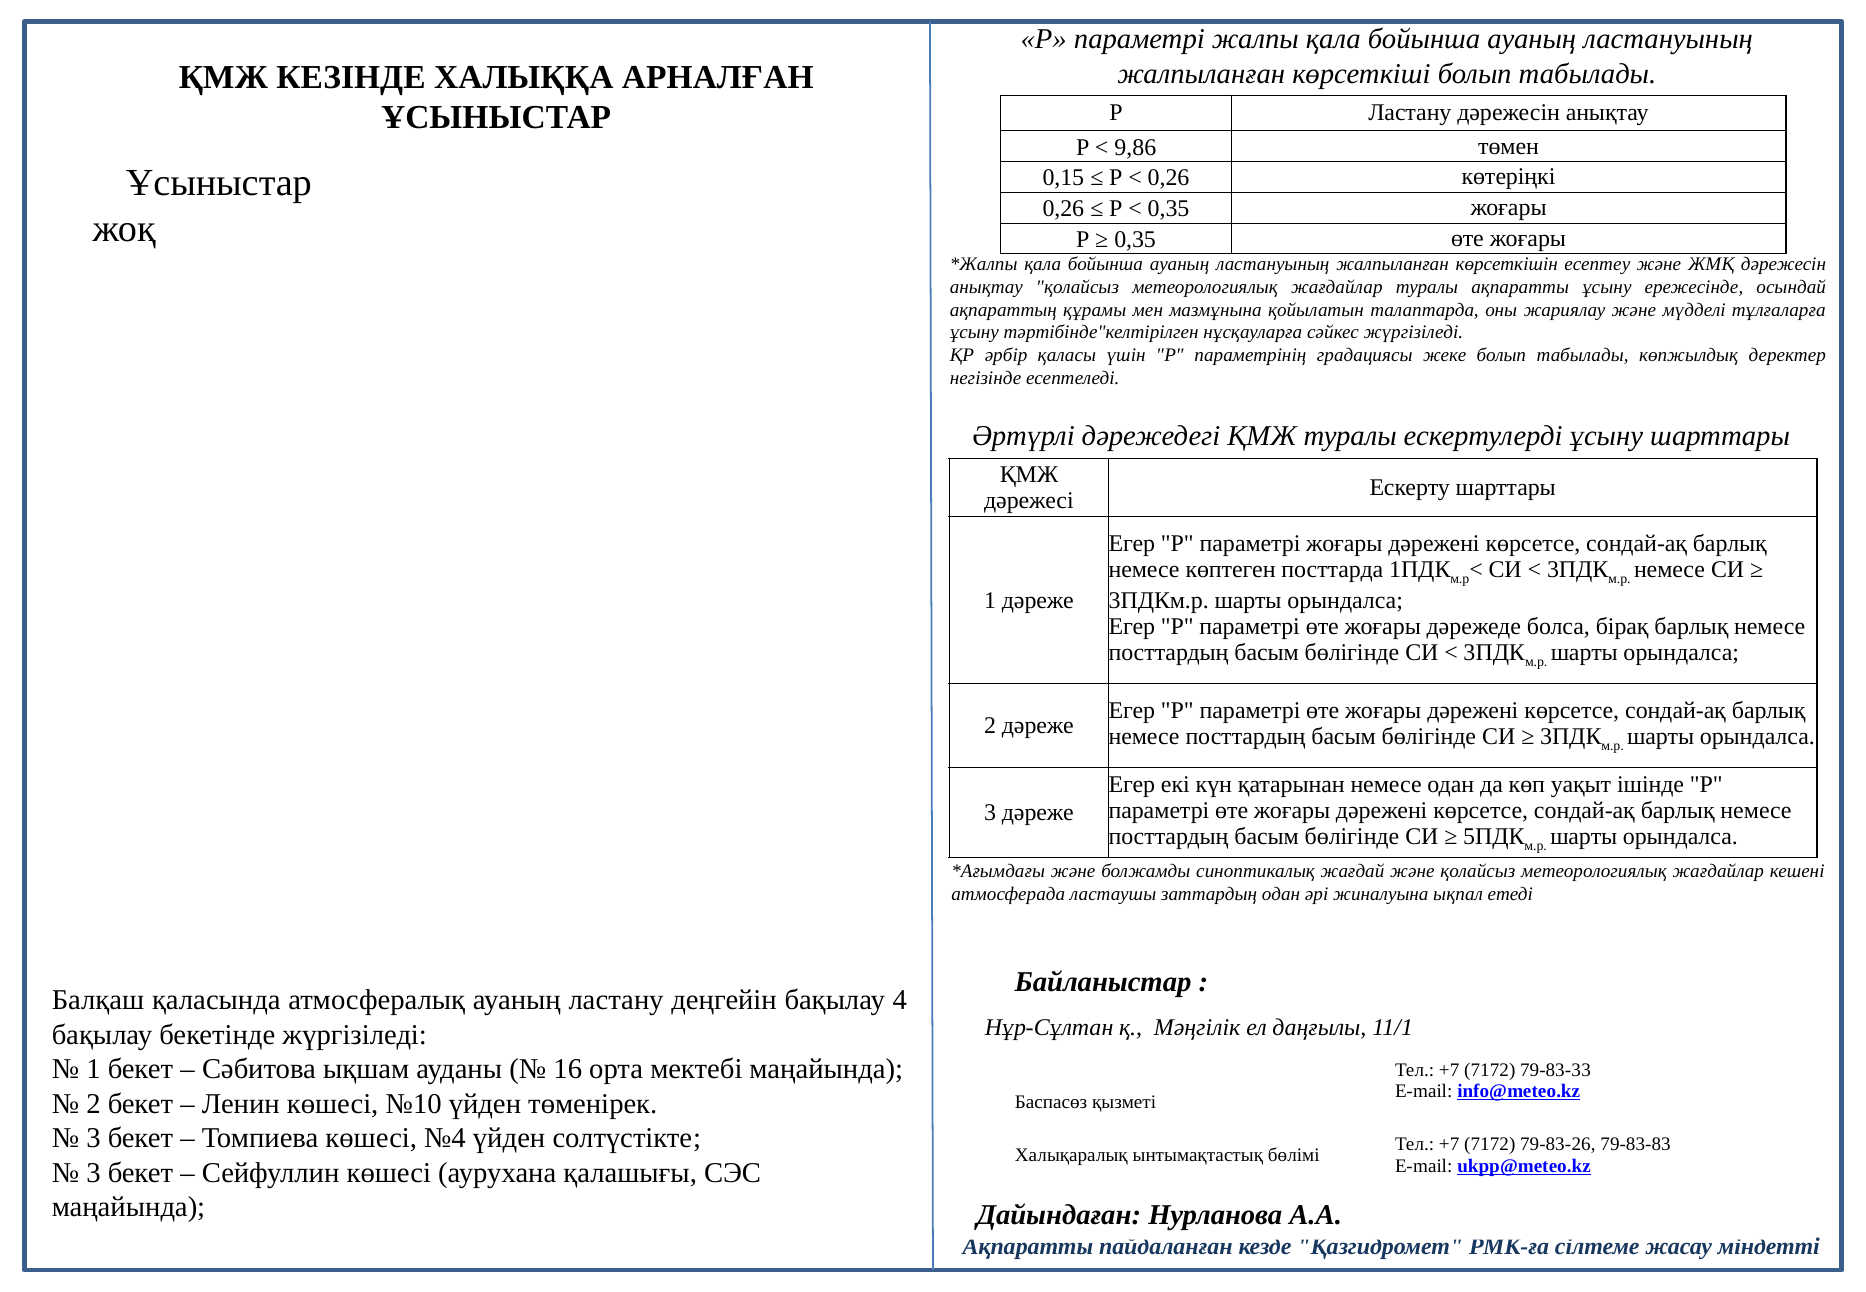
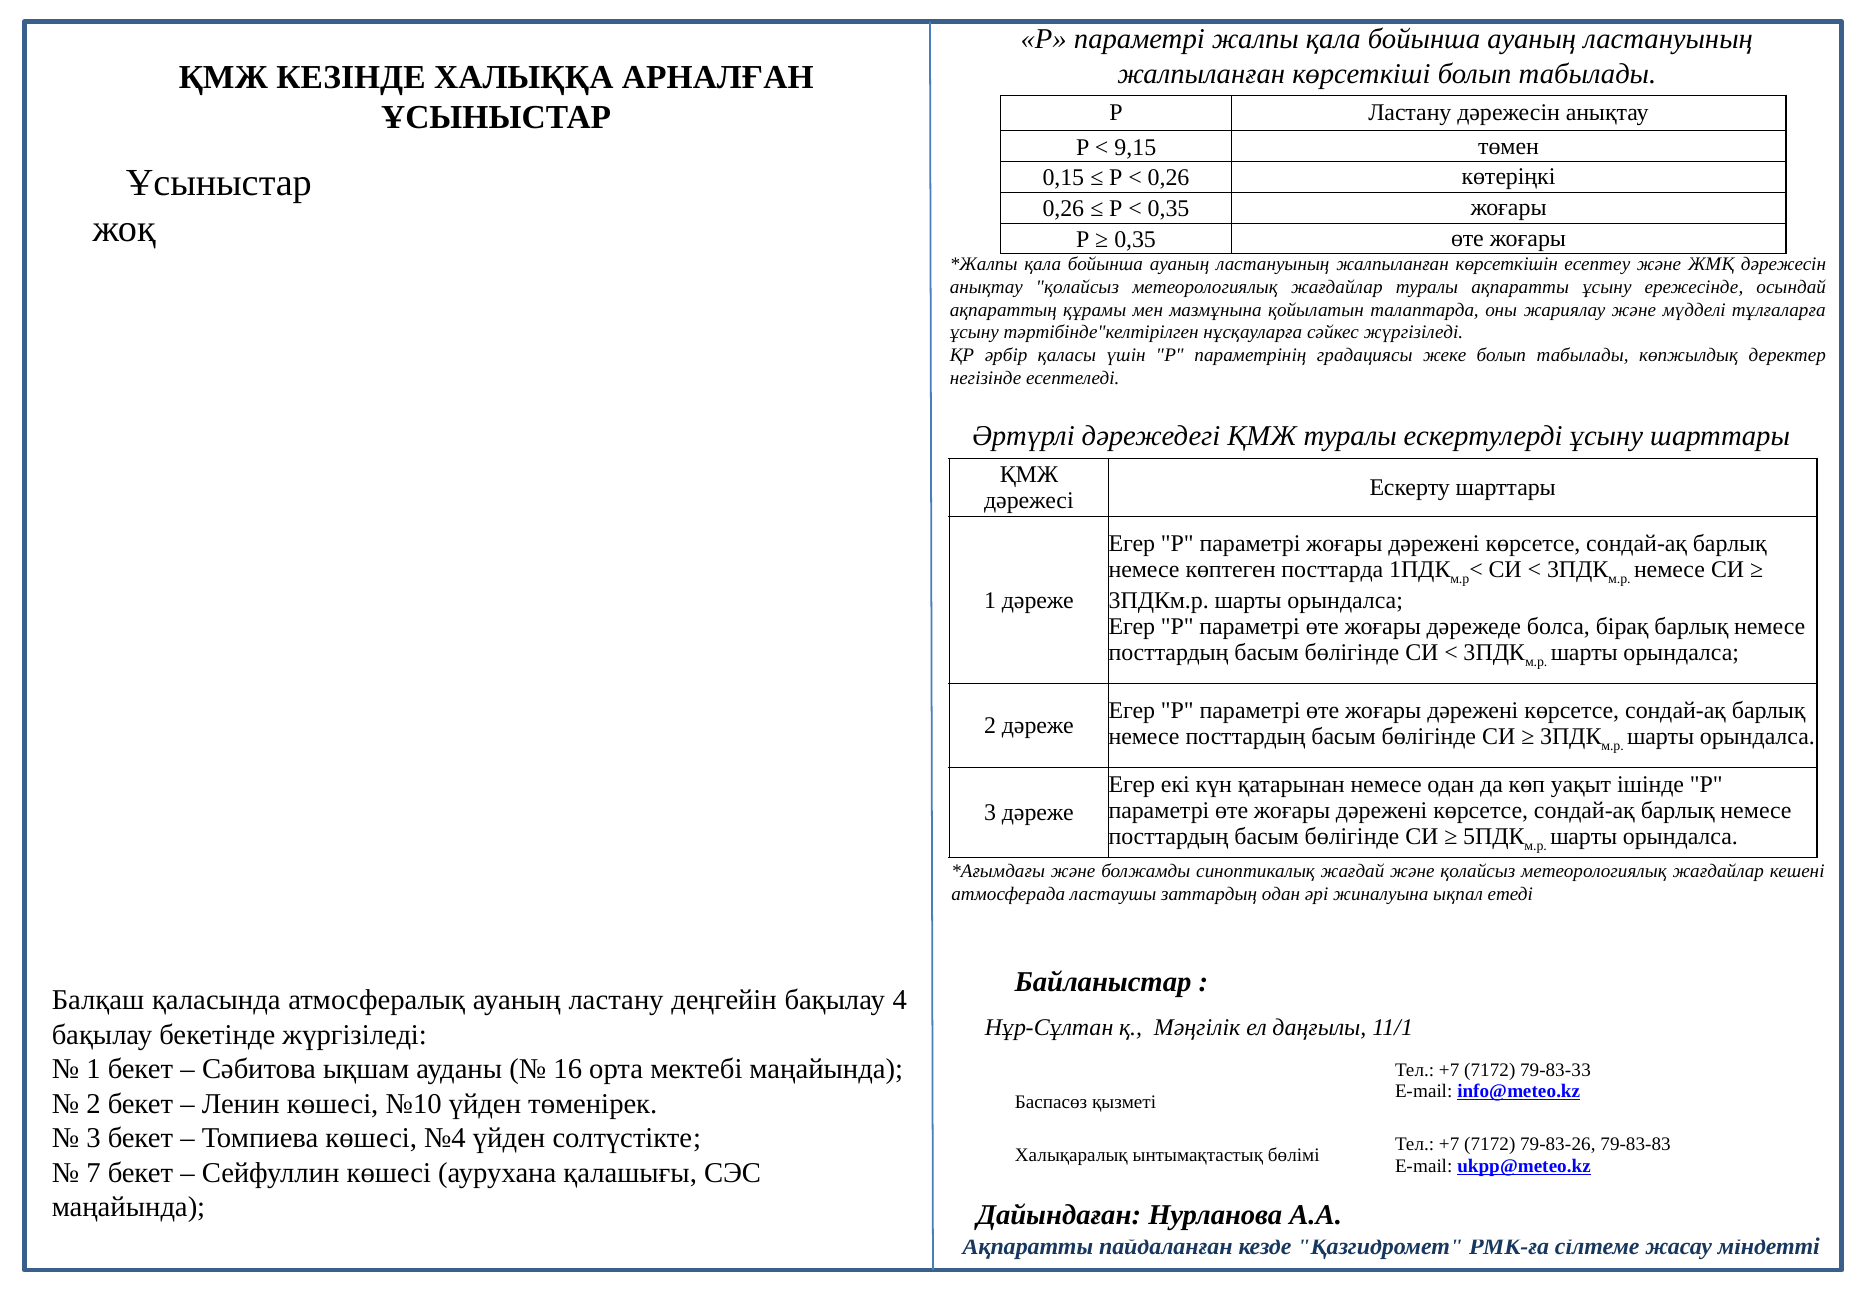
9,86: 9,86 -> 9,15
3 at (93, 1172): 3 -> 7
